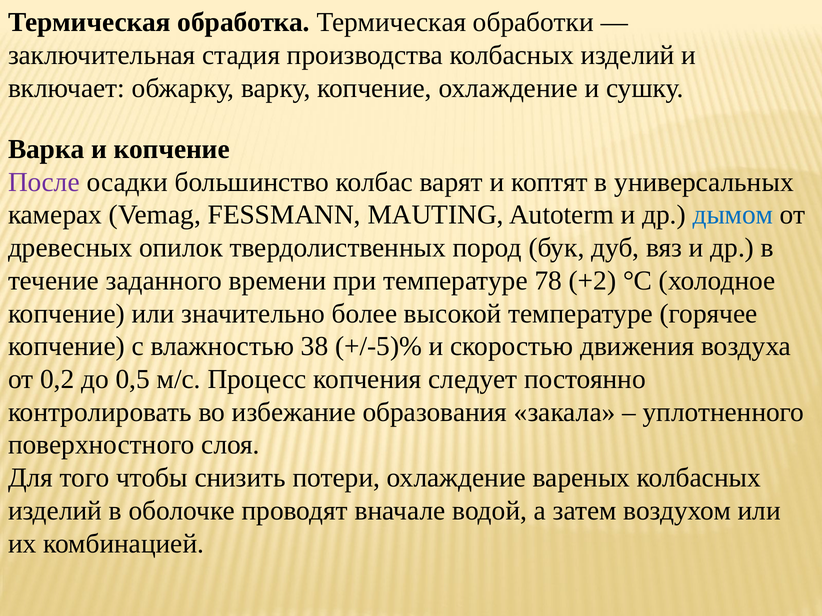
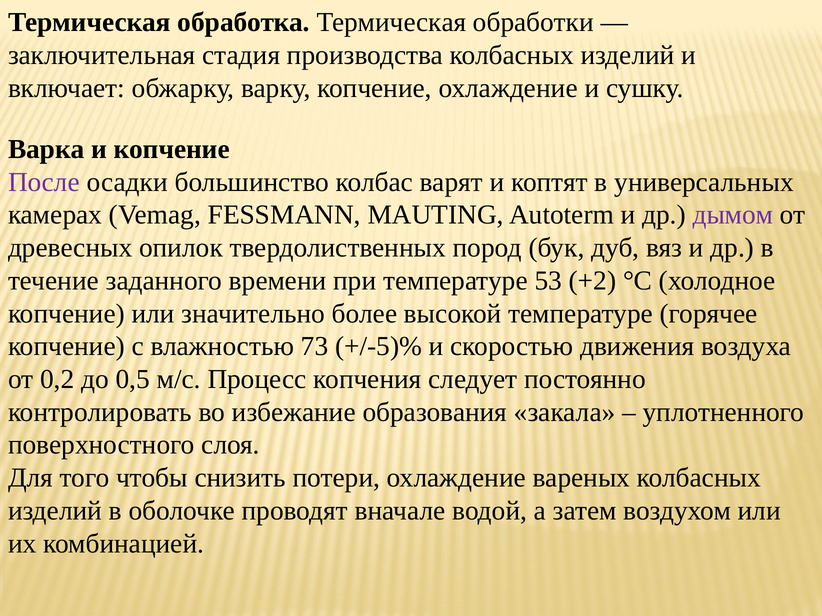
дымом colour: blue -> purple
78: 78 -> 53
38: 38 -> 73
